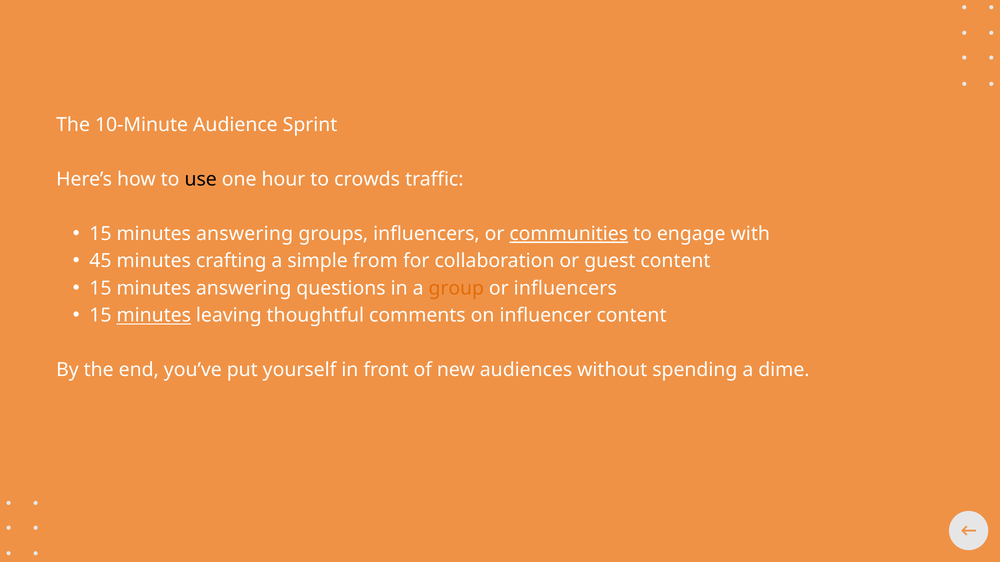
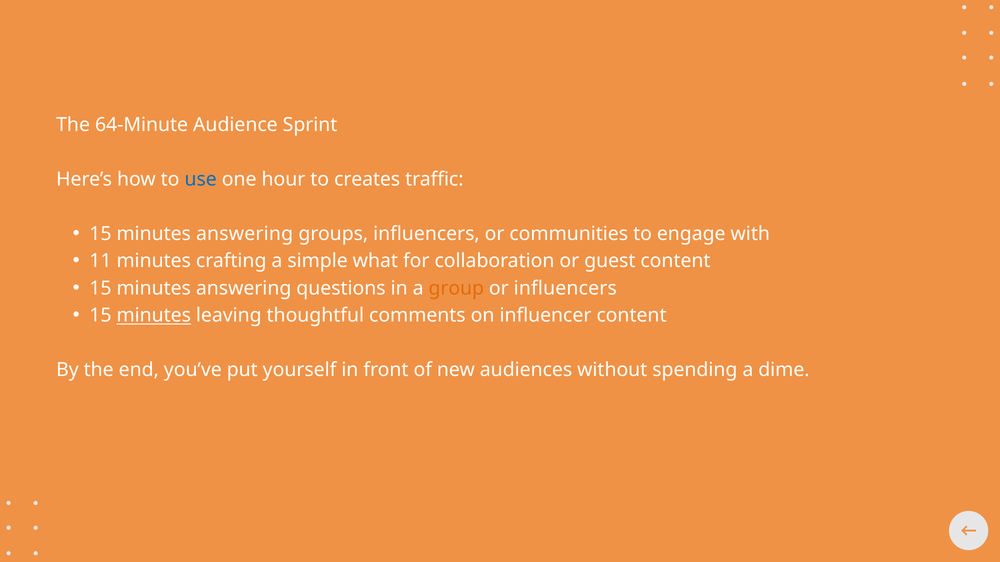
10-Minute: 10-Minute -> 64-Minute
use colour: black -> blue
crowds: crowds -> creates
communities underline: present -> none
45: 45 -> 11
from: from -> what
